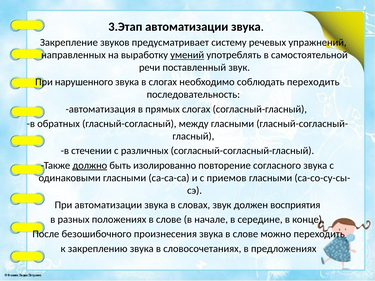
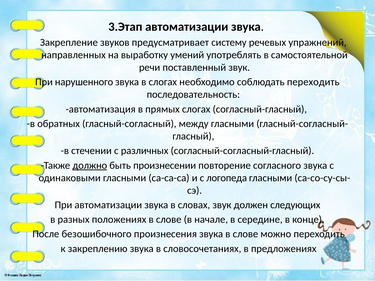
умений underline: present -> none
изолированно: изолированно -> произнесении
приемов: приемов -> логопеда
восприятия: восприятия -> следующих
